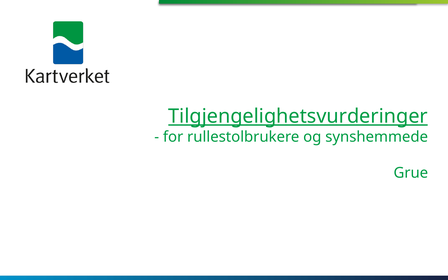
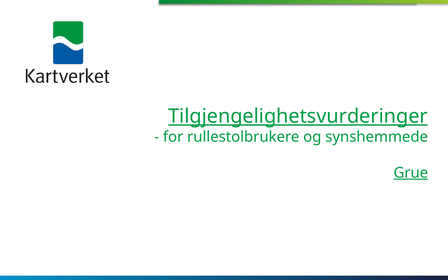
Grue underline: none -> present
